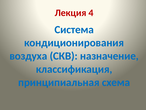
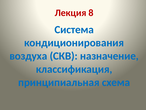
4: 4 -> 8
